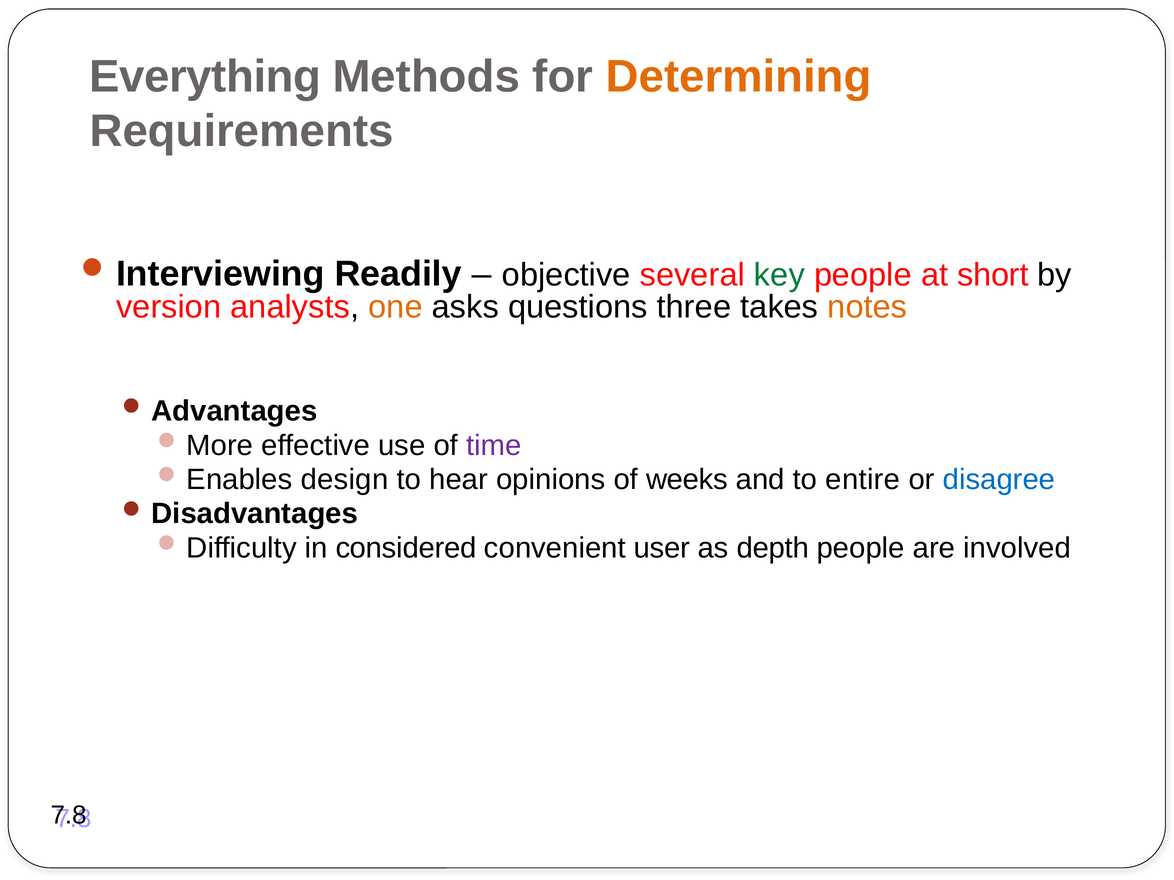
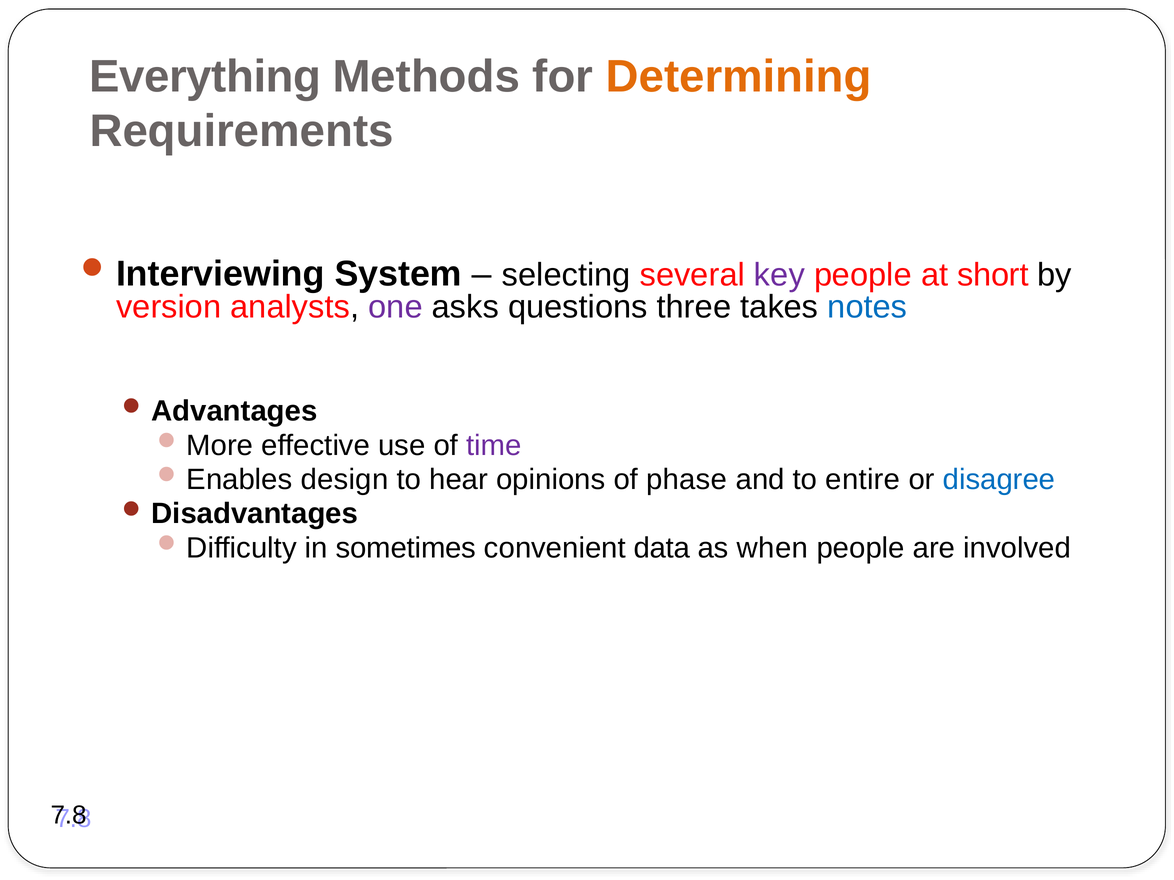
Readily: Readily -> System
objective: objective -> selecting
key colour: green -> purple
one colour: orange -> purple
notes colour: orange -> blue
weeks: weeks -> phase
considered: considered -> sometimes
user: user -> data
depth: depth -> when
